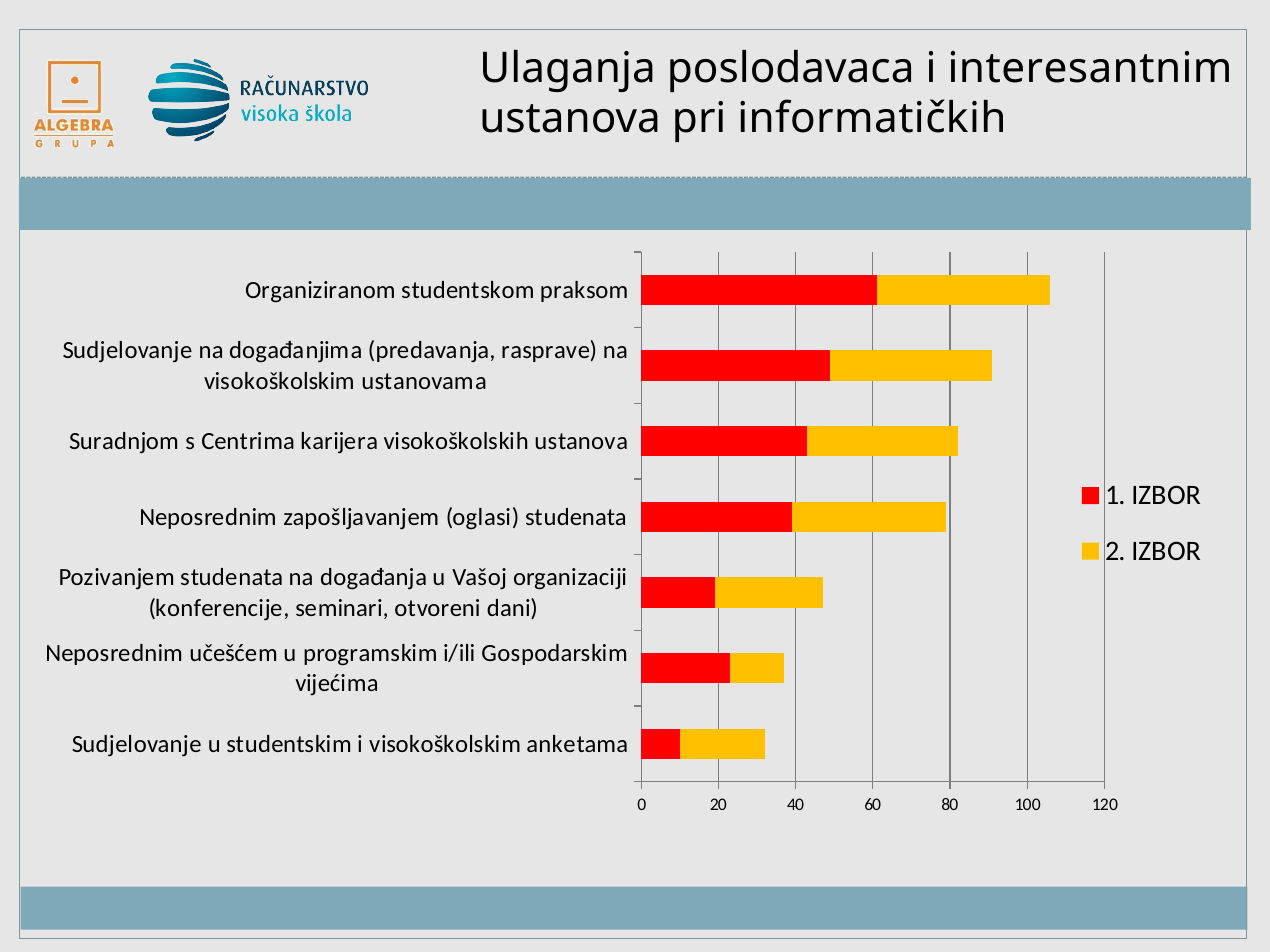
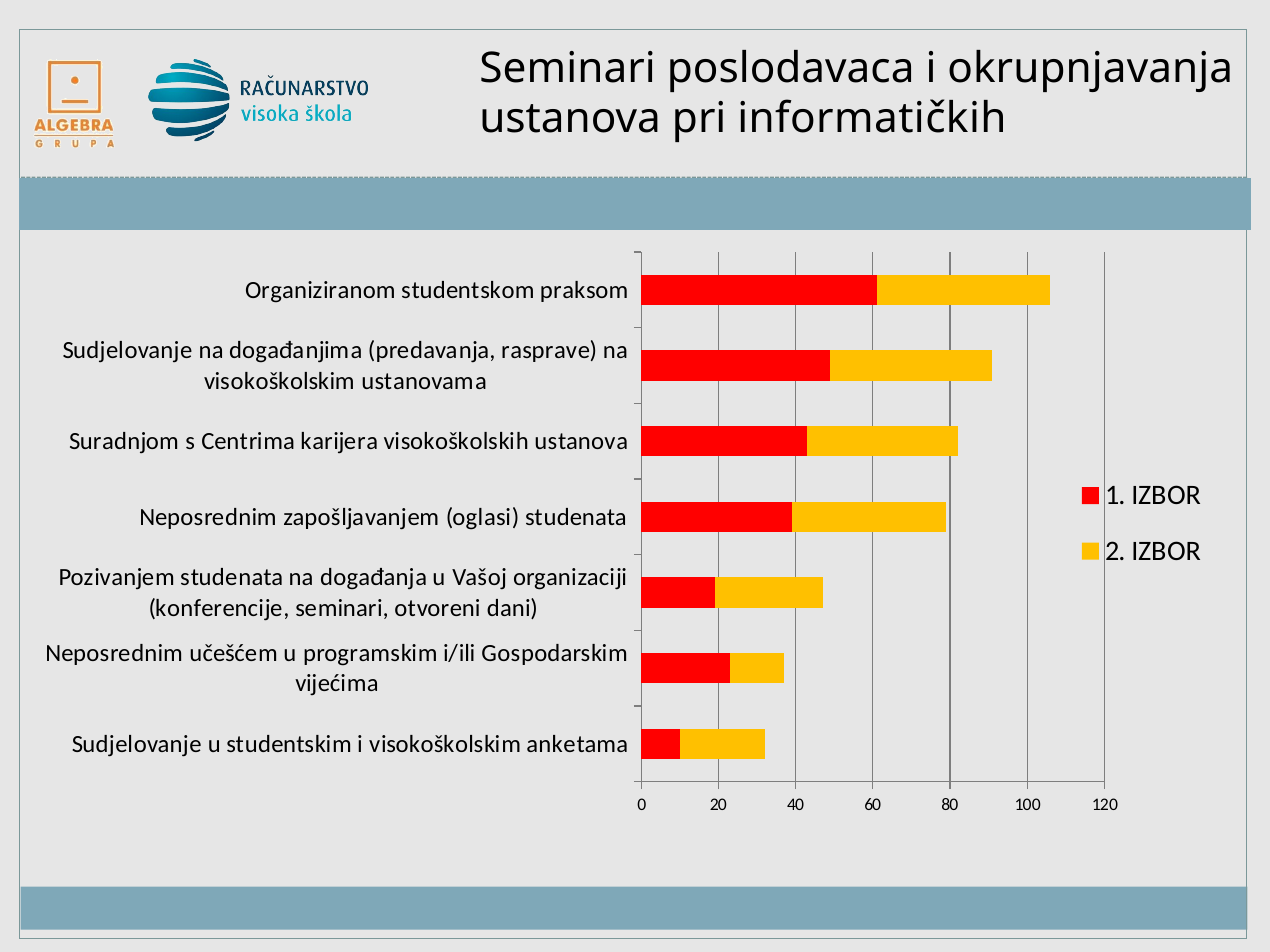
Ulaganja at (568, 68): Ulaganja -> Seminari
interesantnim: interesantnim -> okrupnjavanja
